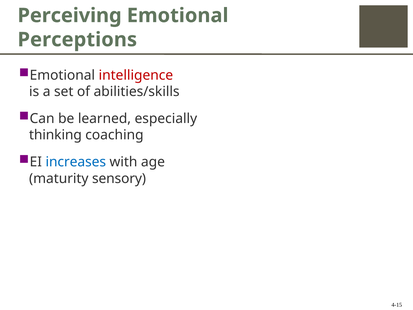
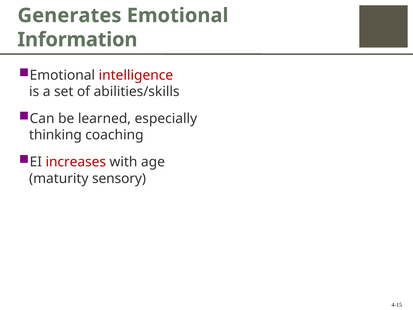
Perceiving: Perceiving -> Generates
Perceptions: Perceptions -> Information
increases colour: blue -> red
